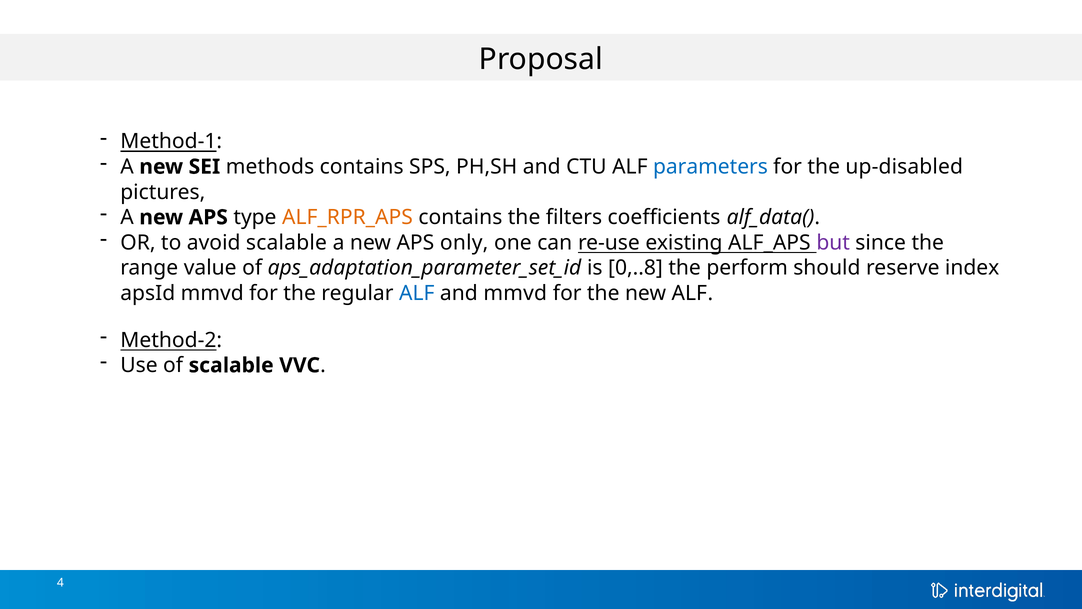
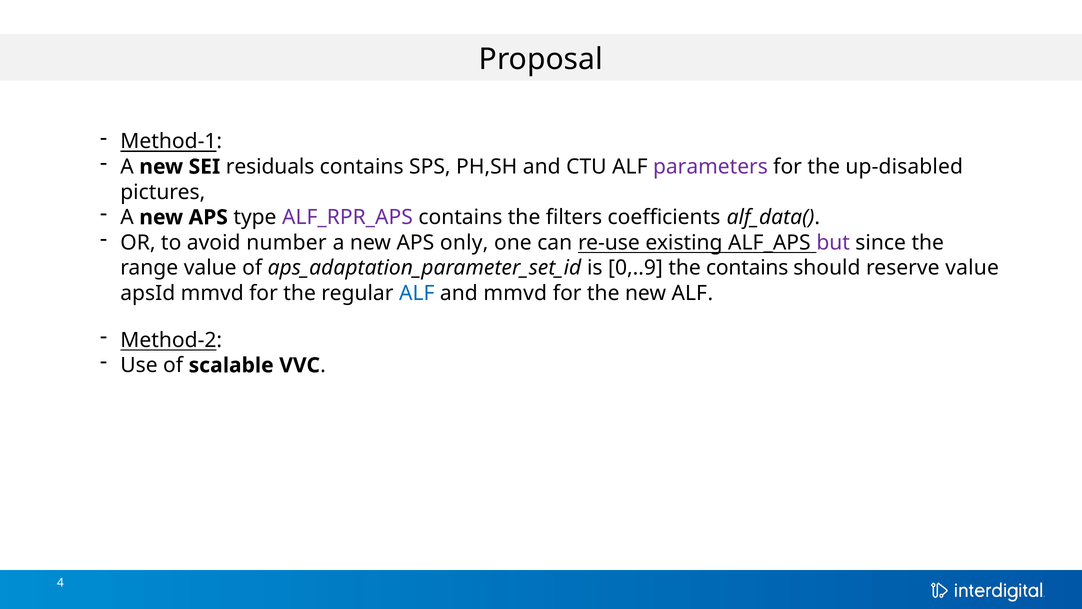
methods: methods -> residuals
parameters colour: blue -> purple
ALF_RPR_APS colour: orange -> purple
avoid scalable: scalable -> number
0,..8: 0,..8 -> 0,..9
the perform: perform -> contains
reserve index: index -> value
